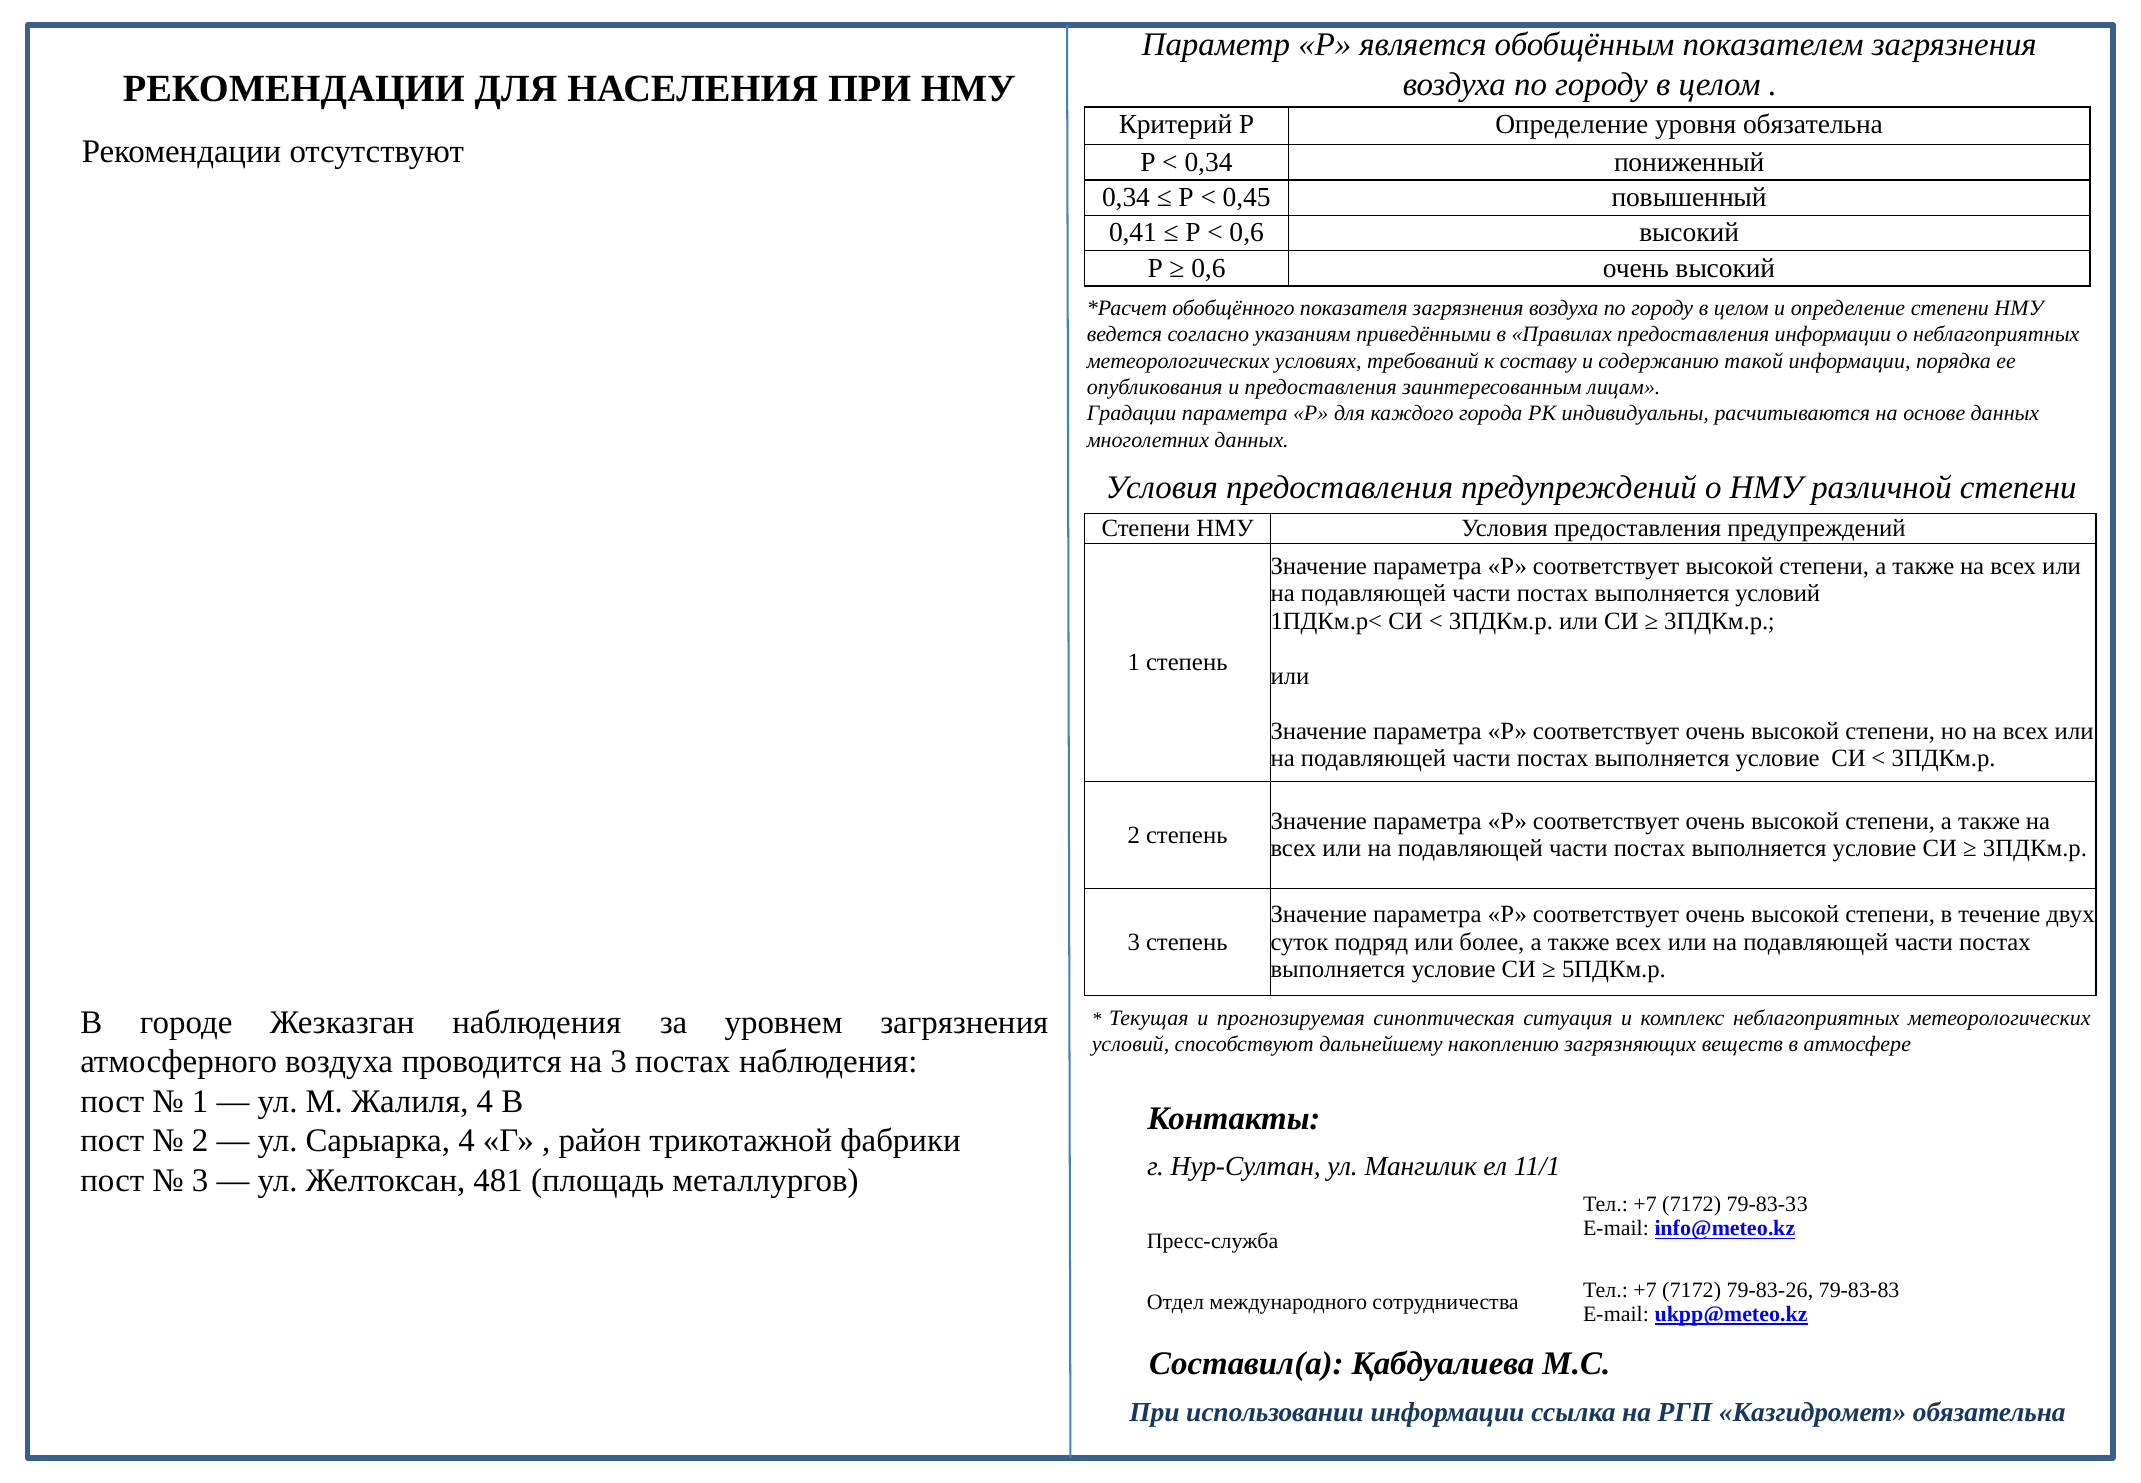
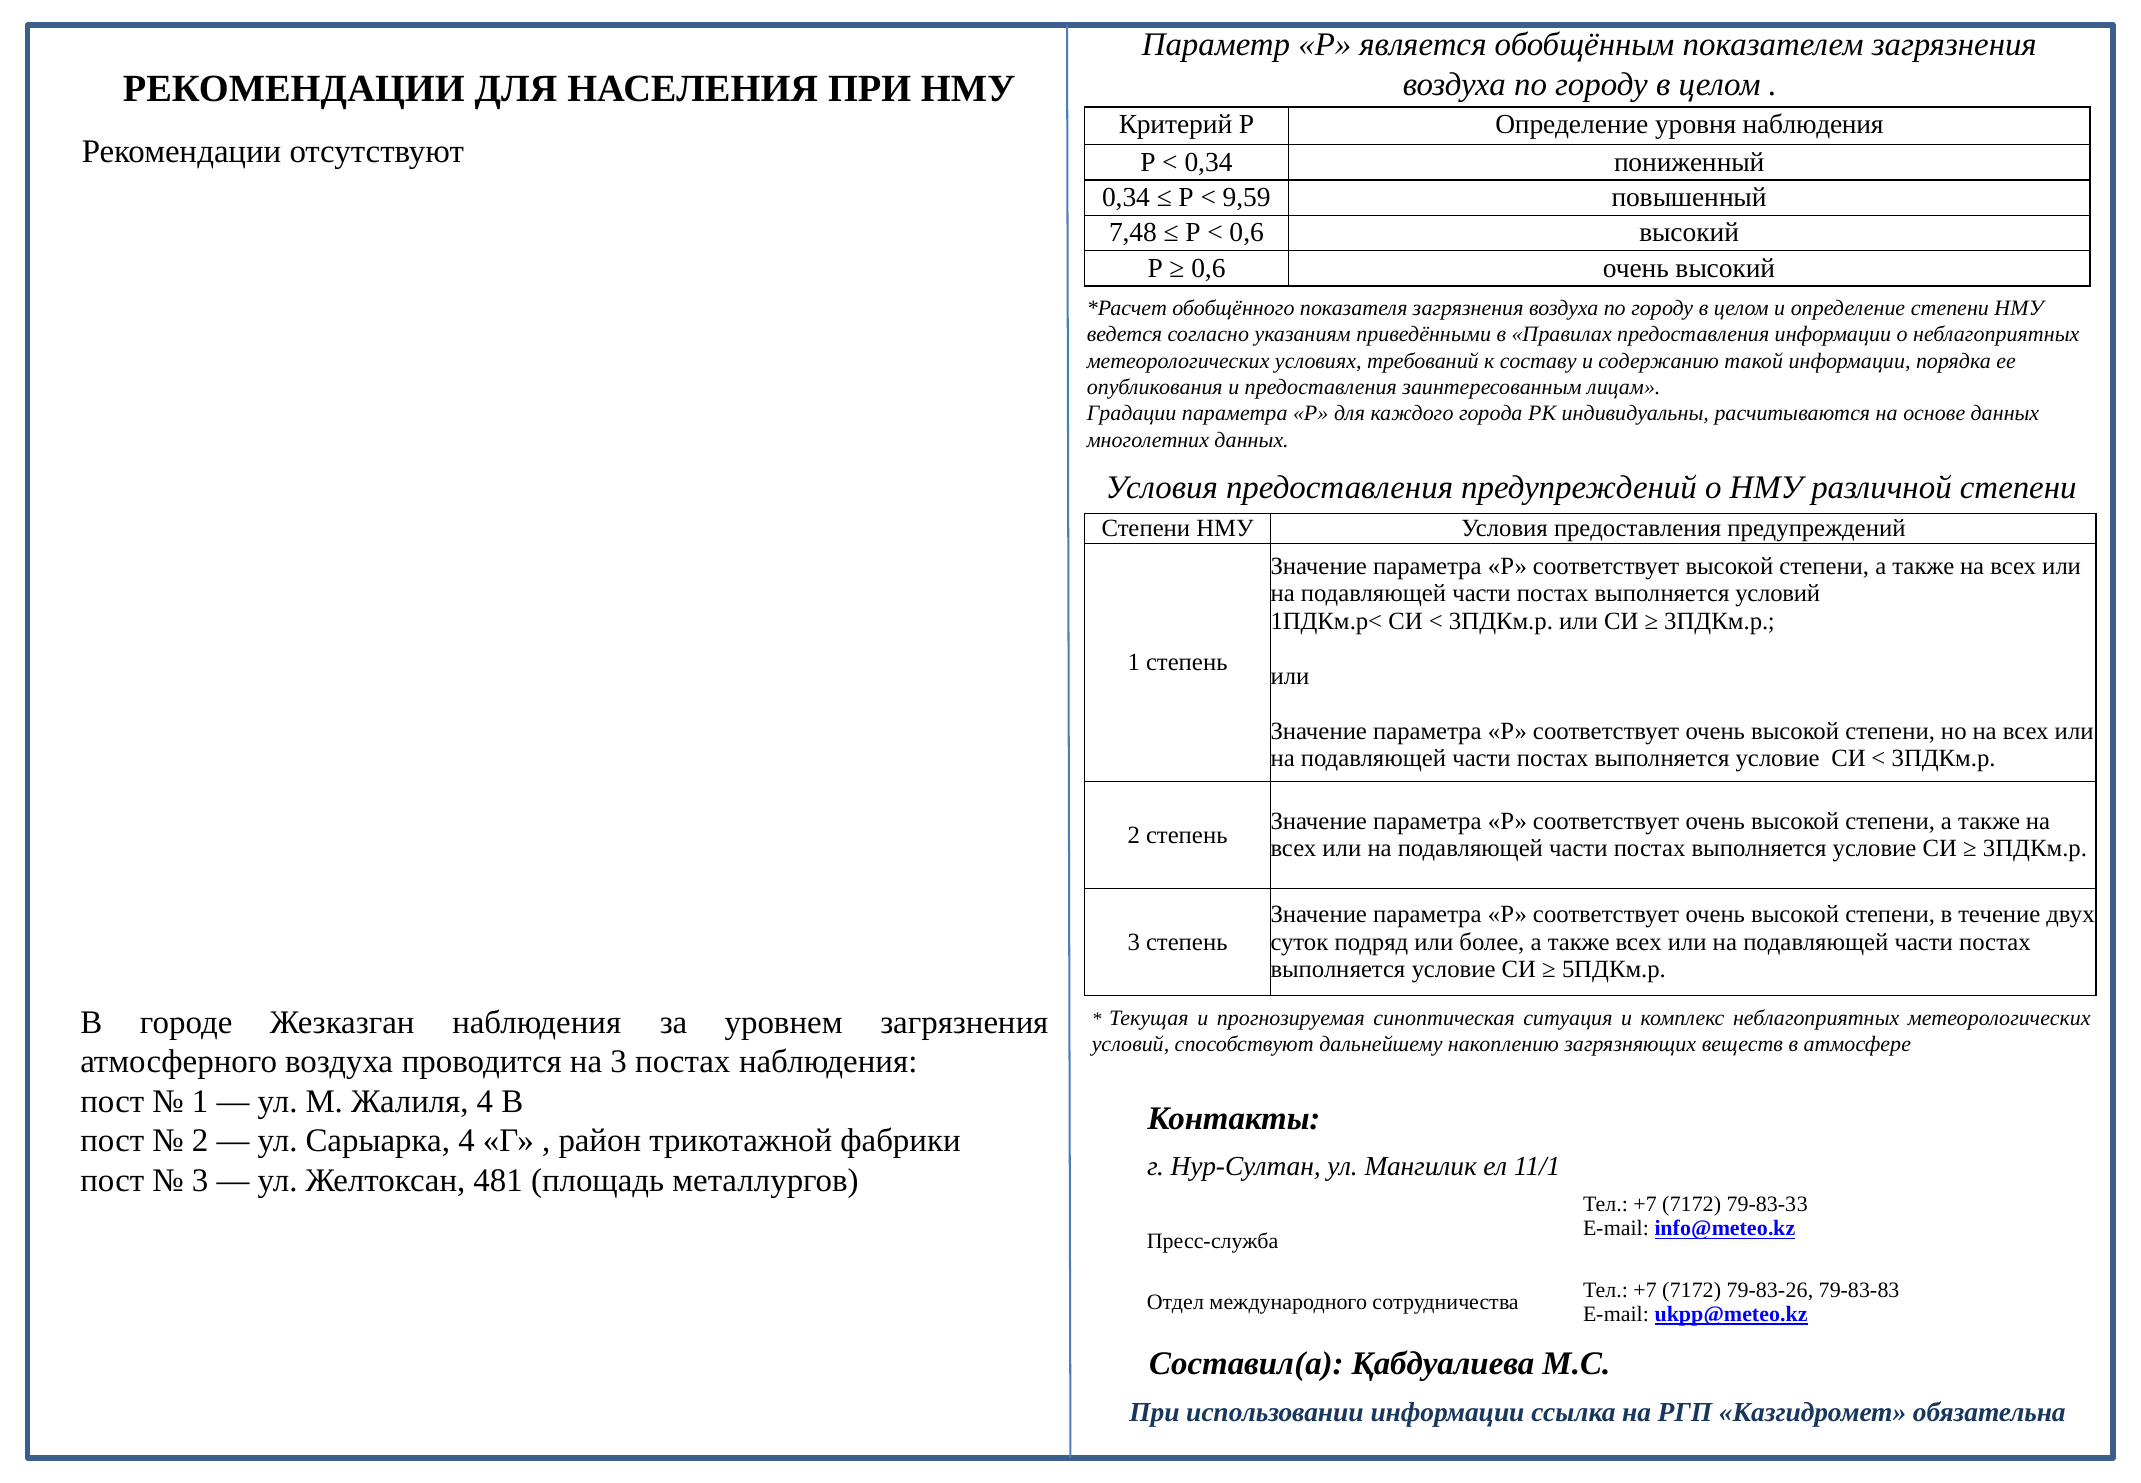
уровня обязательна: обязательна -> наблюдения
0,45: 0,45 -> 9,59
0,41: 0,41 -> 7,48
